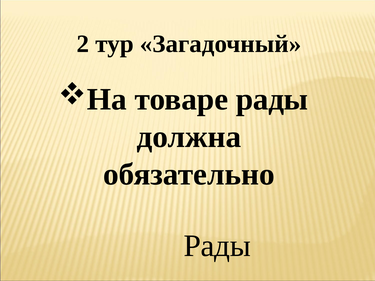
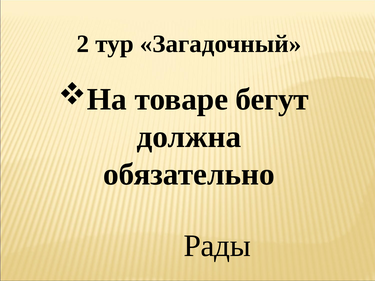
товаре рады: рады -> бегут
